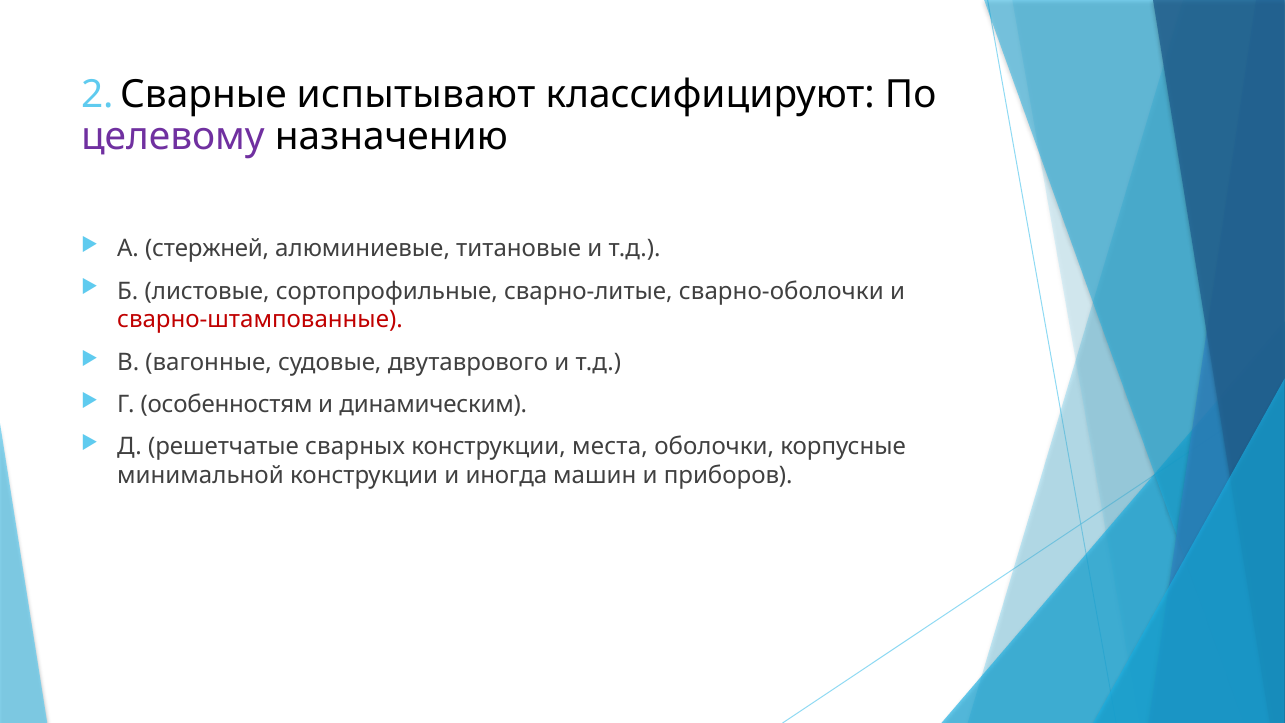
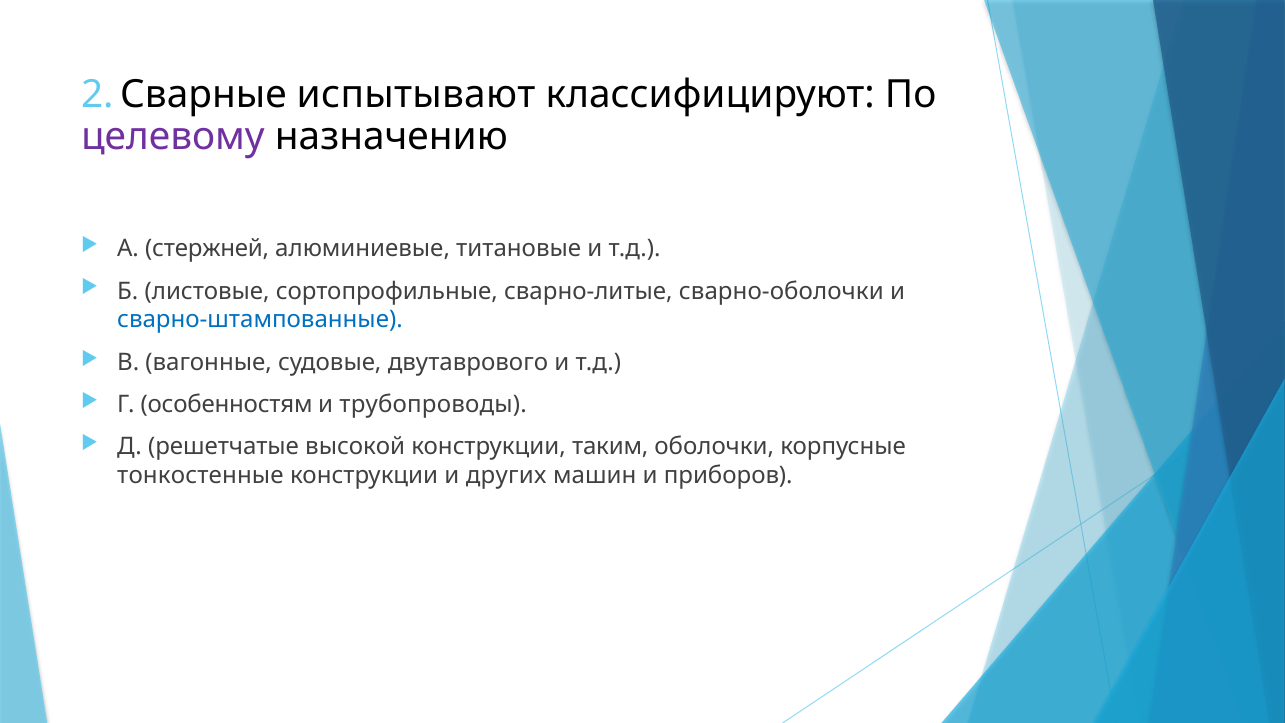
сварно-штампованные colour: red -> blue
динамическим: динамическим -> трубопроводы
сварных: сварных -> высокой
места: места -> таким
минимальной: минимальной -> тонкостенные
иногда: иногда -> других
